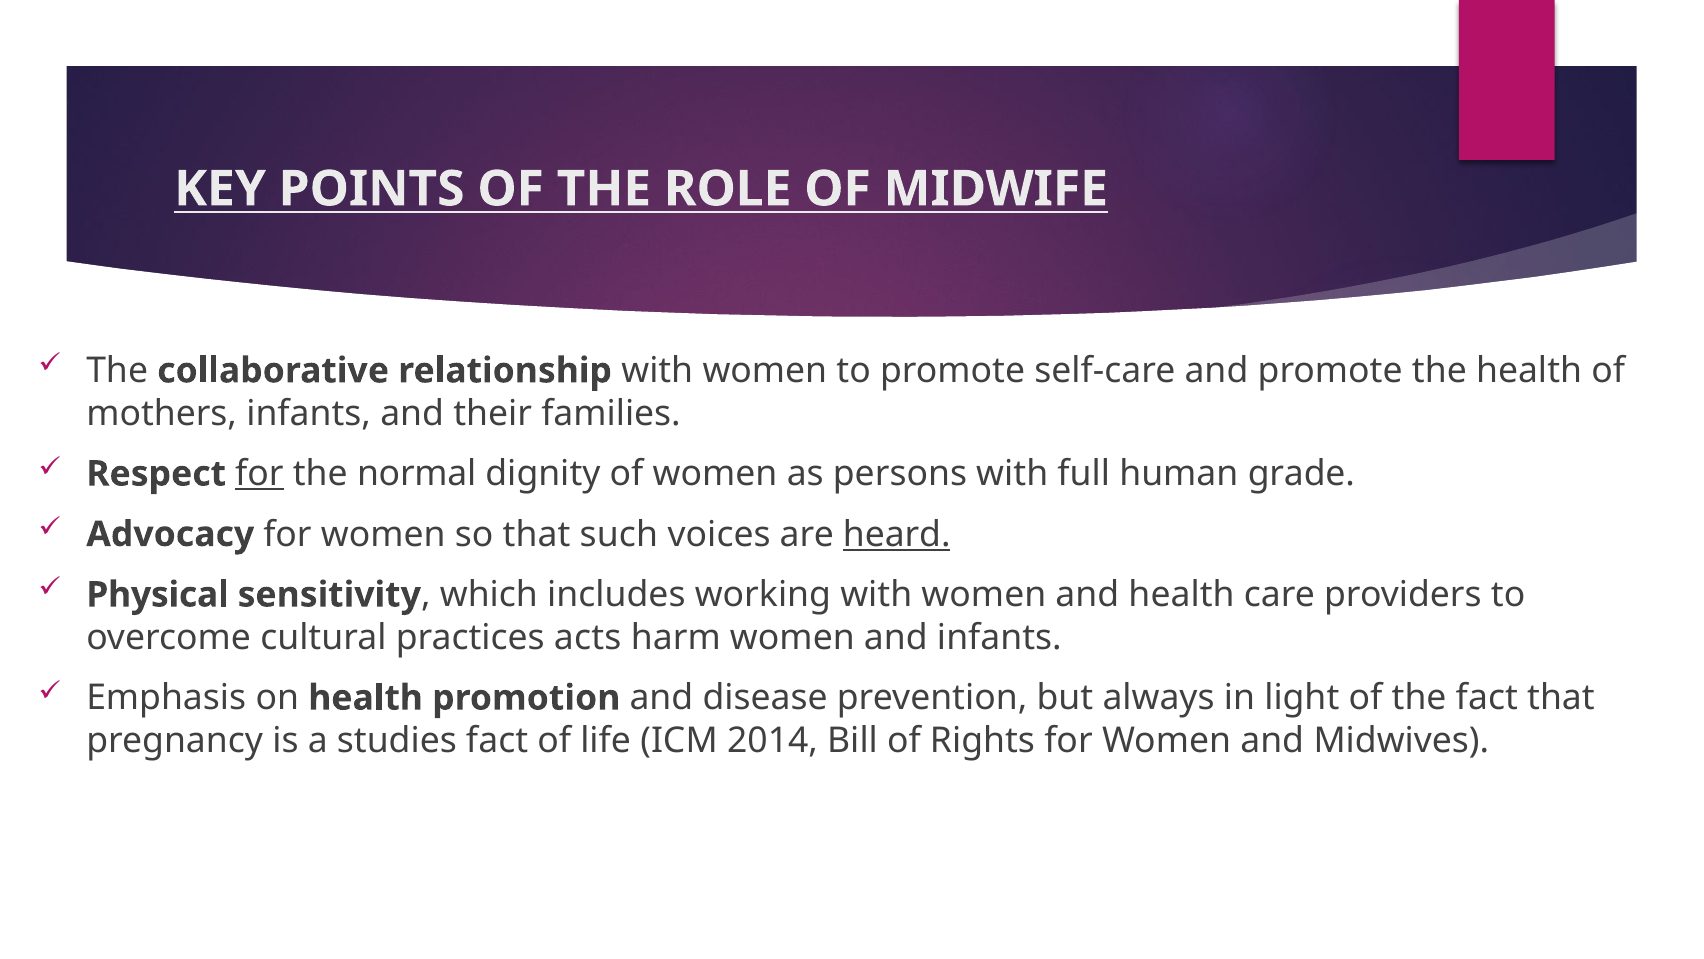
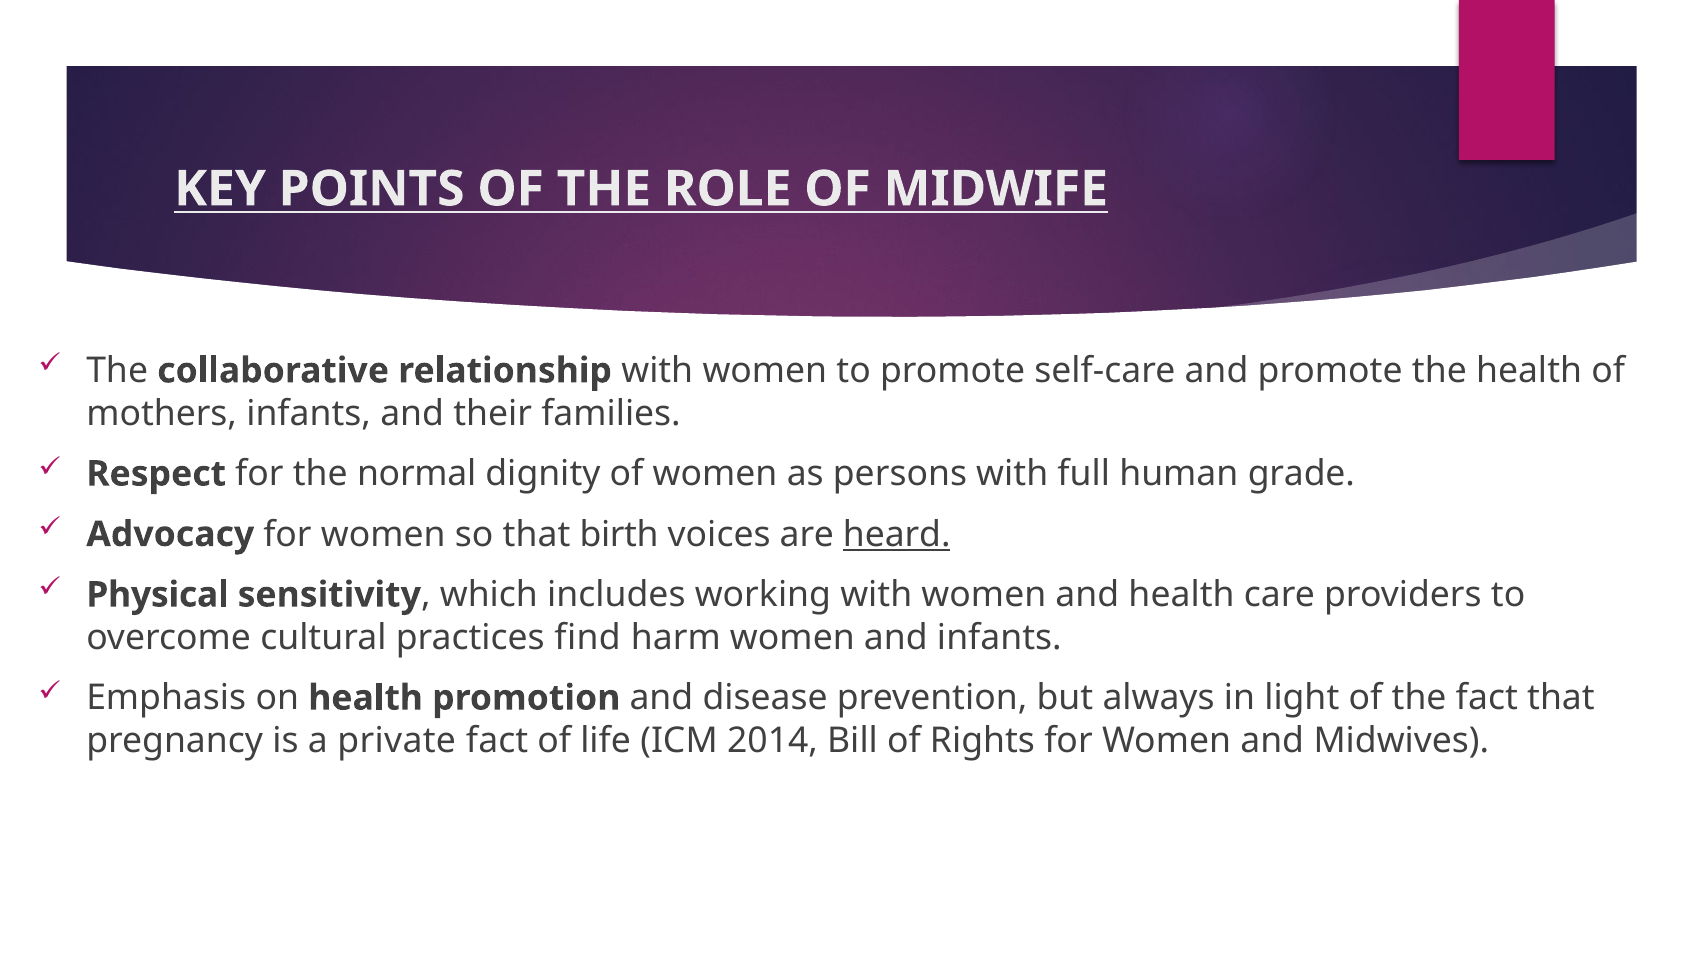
for at (259, 474) underline: present -> none
such: such -> birth
acts: acts -> find
studies: studies -> private
